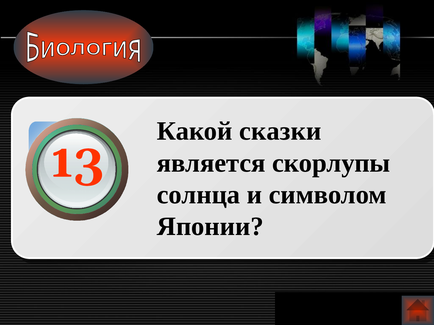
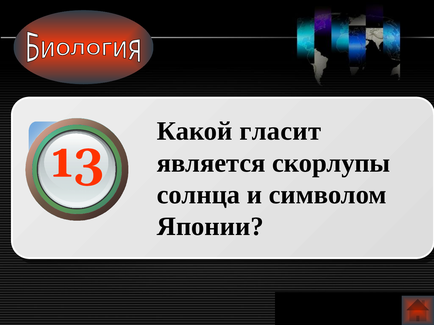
сказки: сказки -> гласит
